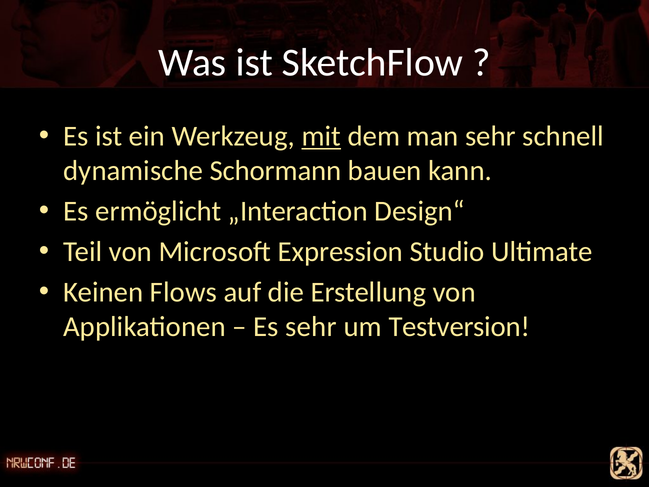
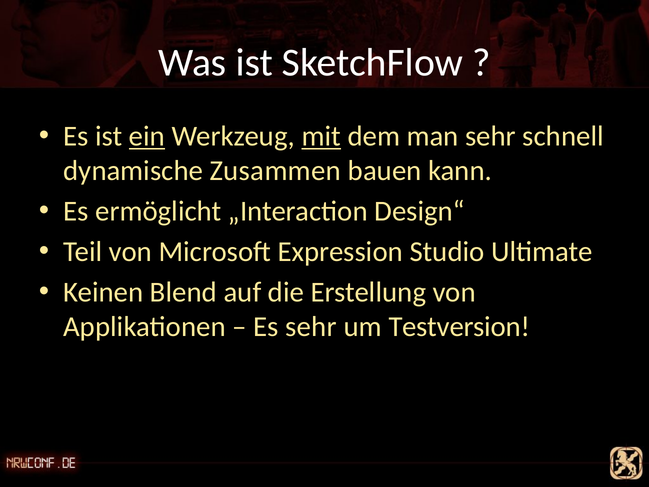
ein underline: none -> present
Schormann: Schormann -> Zusammen
Flows: Flows -> Blend
